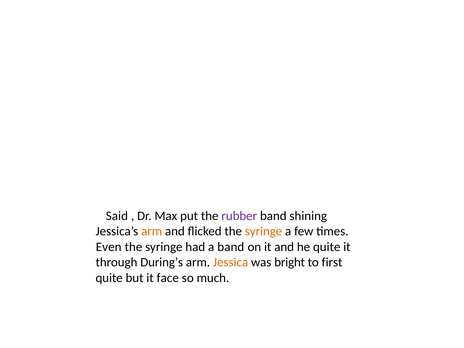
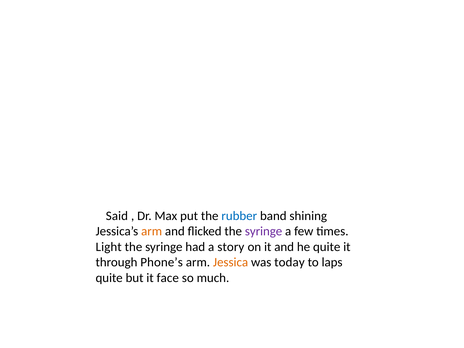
rubber colour: purple -> blue
syringe at (264, 231) colour: orange -> purple
Even: Even -> Light
a band: band -> story
During’s: During’s -> Phone’s
bright: bright -> today
first: first -> laps
